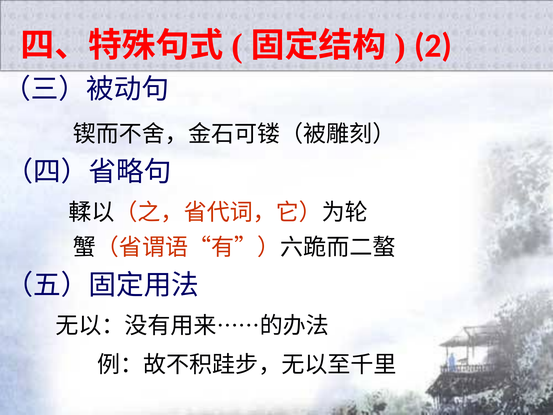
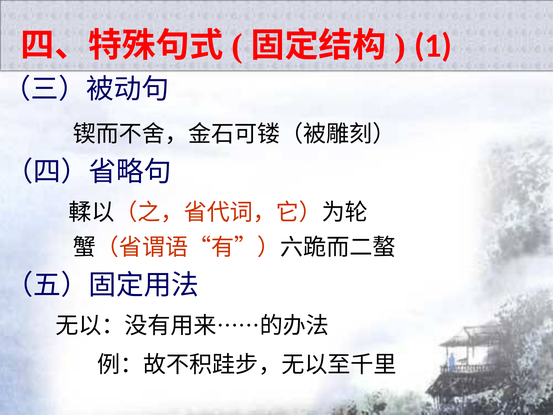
2: 2 -> 1
